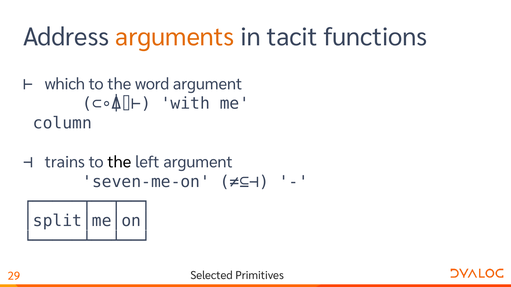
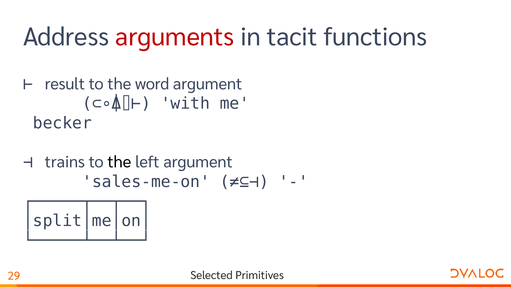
arguments colour: orange -> red
which: which -> result
column: column -> becker
seven-me-on: seven-me-on -> sales-me-on
